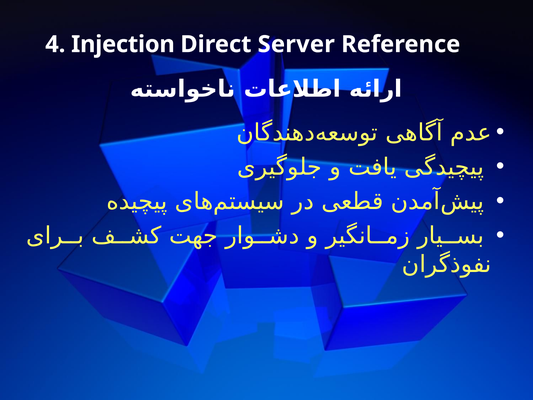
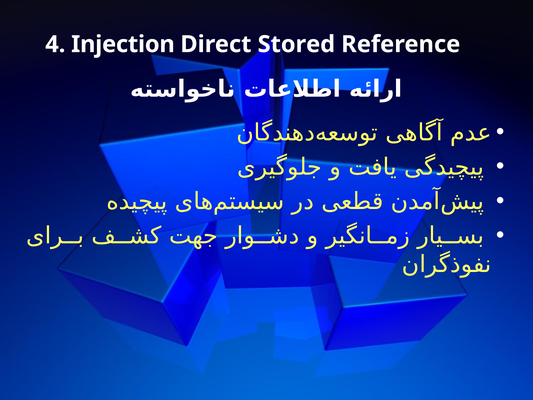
Server: Server -> Stored
